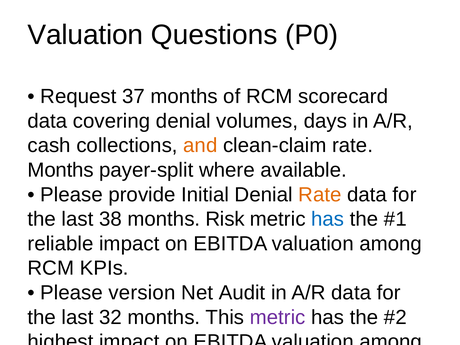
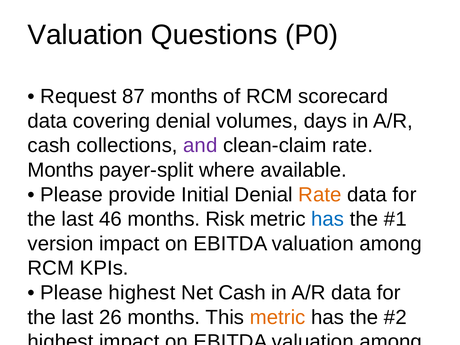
37: 37 -> 87
and colour: orange -> purple
38: 38 -> 46
reliable: reliable -> version
Please version: version -> highest
Net Audit: Audit -> Cash
32: 32 -> 26
metric at (278, 317) colour: purple -> orange
